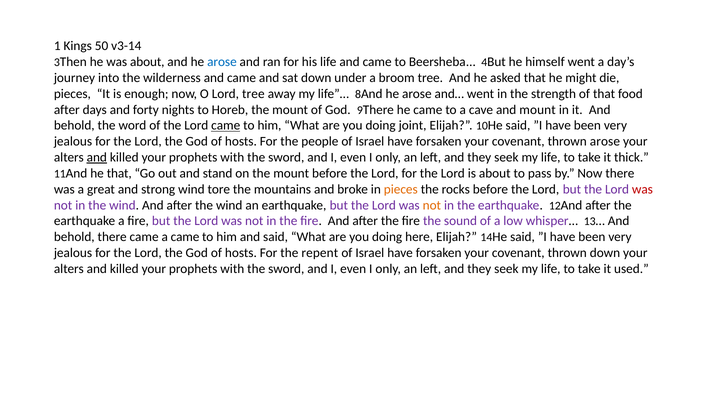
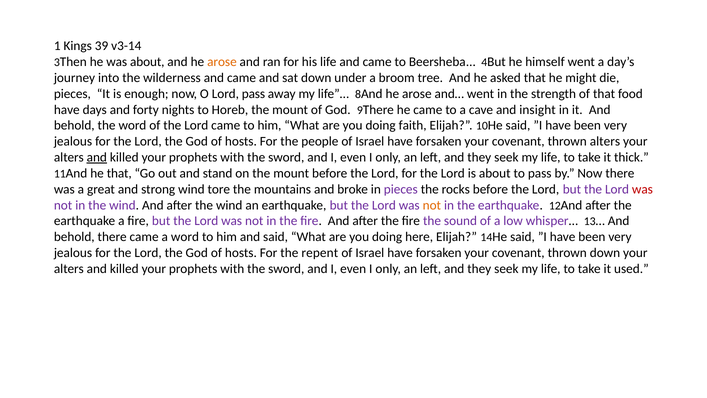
50: 50 -> 39
arose at (222, 62) colour: blue -> orange
Lord tree: tree -> pass
after at (67, 110): after -> have
and mount: mount -> insight
came at (226, 125) underline: present -> none
joint: joint -> faith
thrown arose: arose -> alters
pieces at (401, 189) colour: orange -> purple
a came: came -> word
